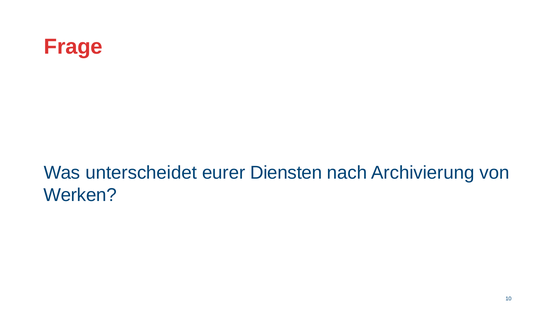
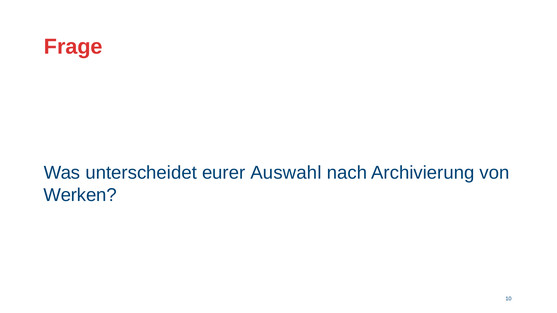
Diensten: Diensten -> Auswahl
